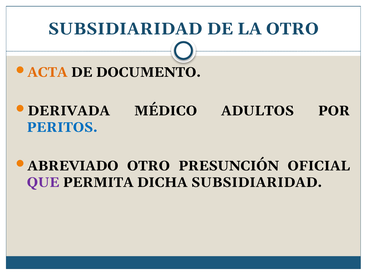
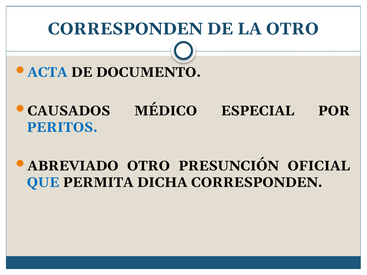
SUBSIDIARIDAD at (125, 29): SUBSIDIARIDAD -> CORRESPONDEN
ACTA colour: orange -> blue
DERIVADA: DERIVADA -> CAUSADOS
ADULTOS: ADULTOS -> ESPECIAL
QUE colour: purple -> blue
DICHA SUBSIDIARIDAD: SUBSIDIARIDAD -> CORRESPONDEN
